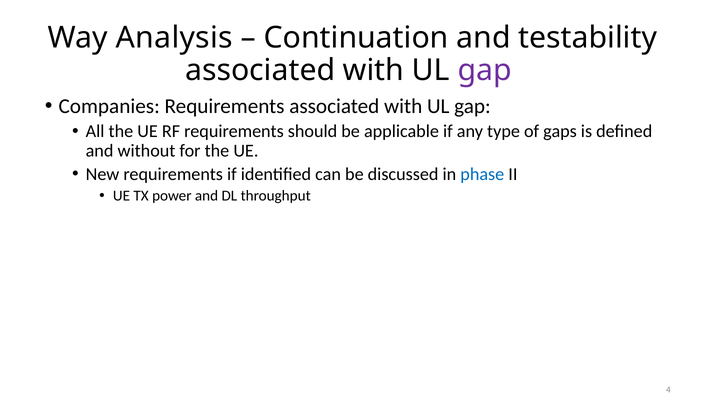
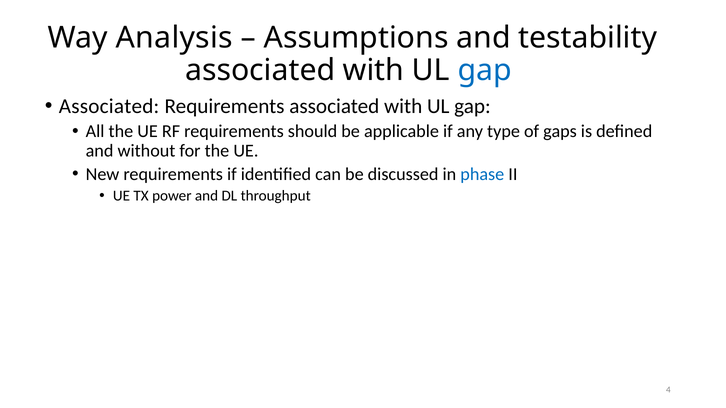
Continuation: Continuation -> Assumptions
gap at (485, 70) colour: purple -> blue
Companies at (109, 106): Companies -> Associated
